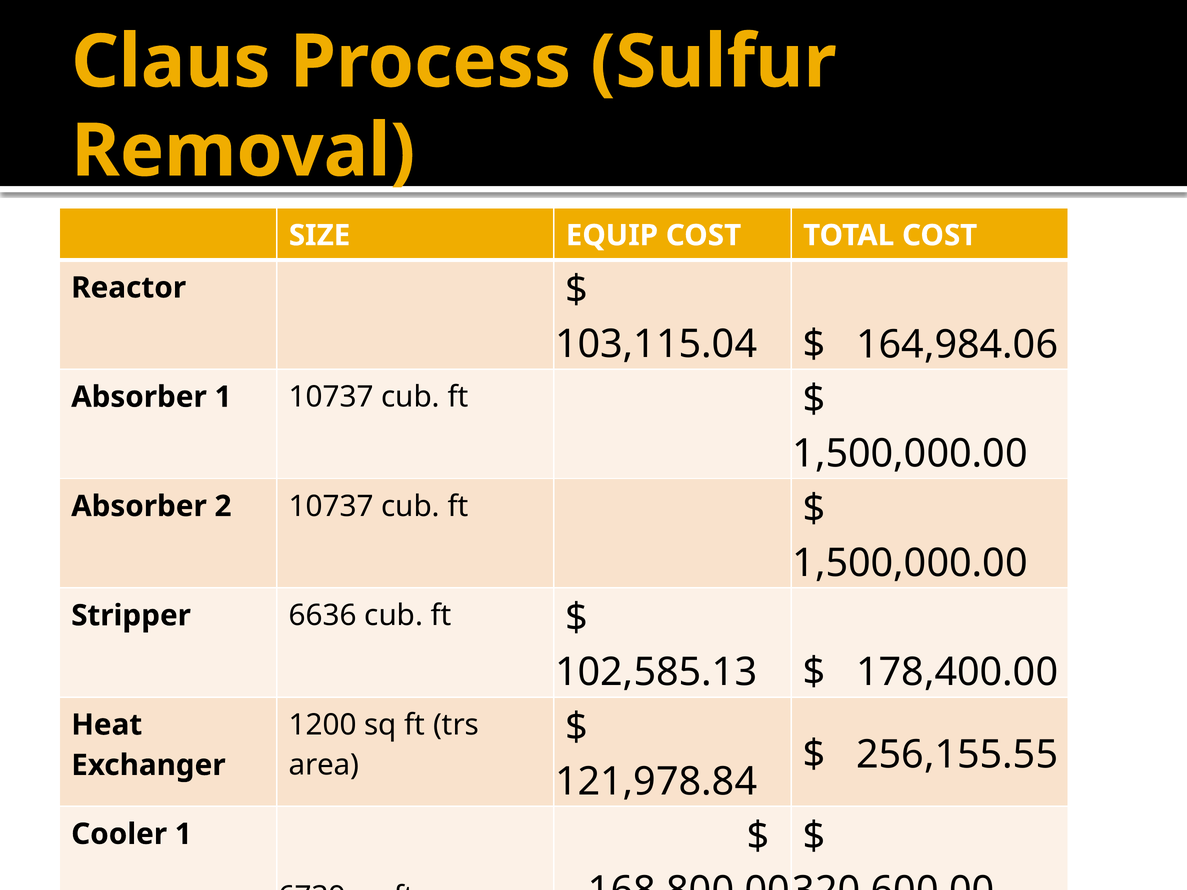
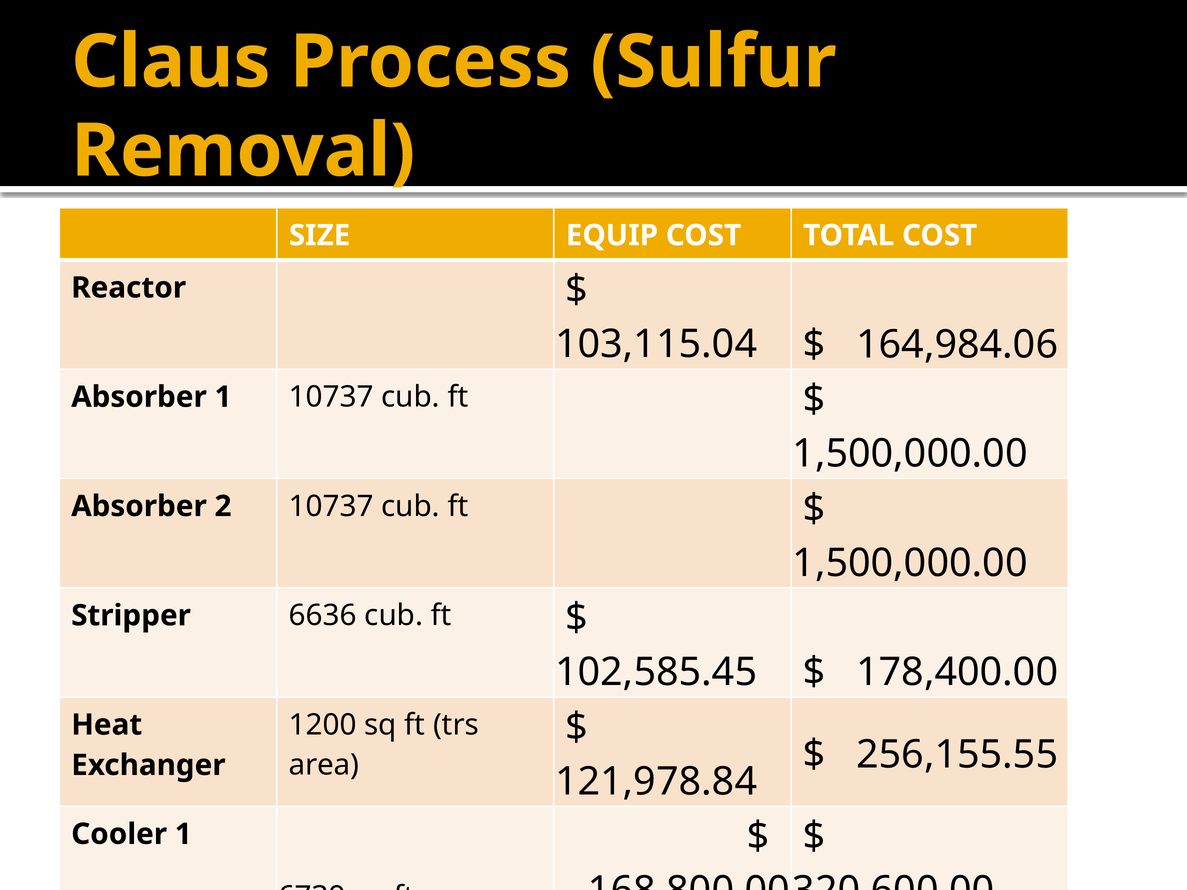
102,585.13: 102,585.13 -> 102,585.45
